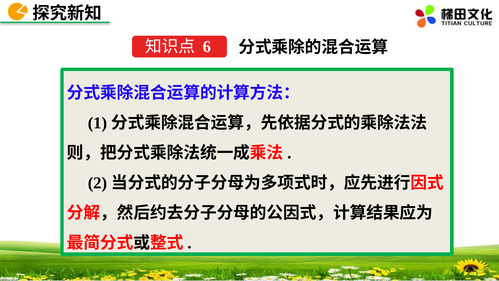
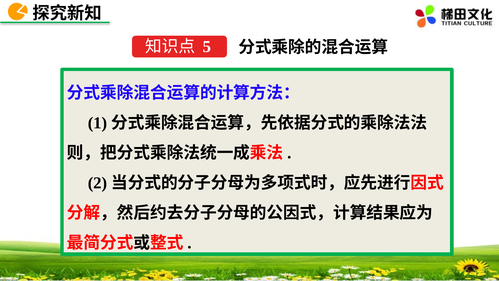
6: 6 -> 5
